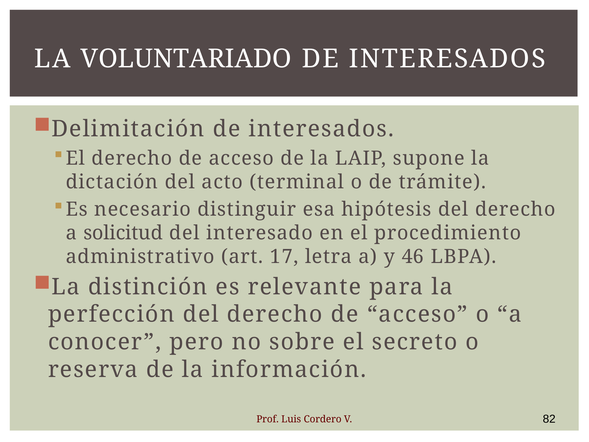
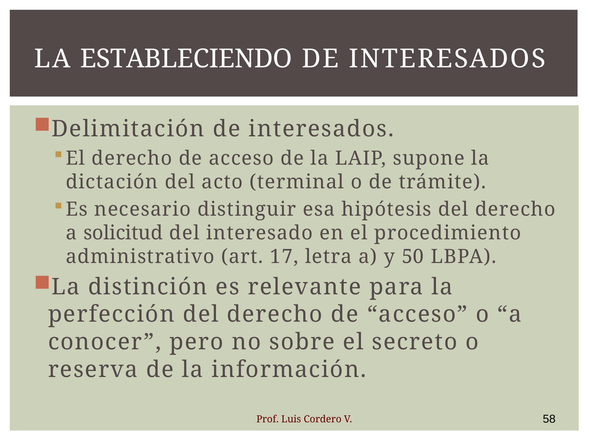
VOLUNTARIADO: VOLUNTARIADO -> ESTABLECIENDO
46: 46 -> 50
82: 82 -> 58
